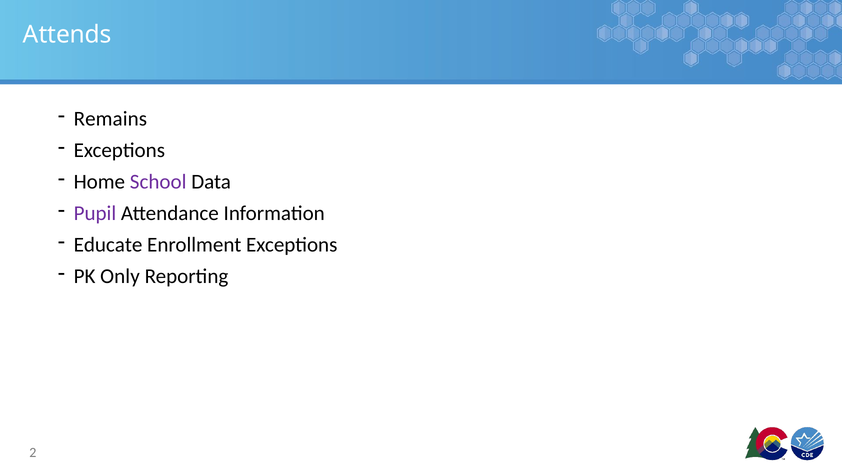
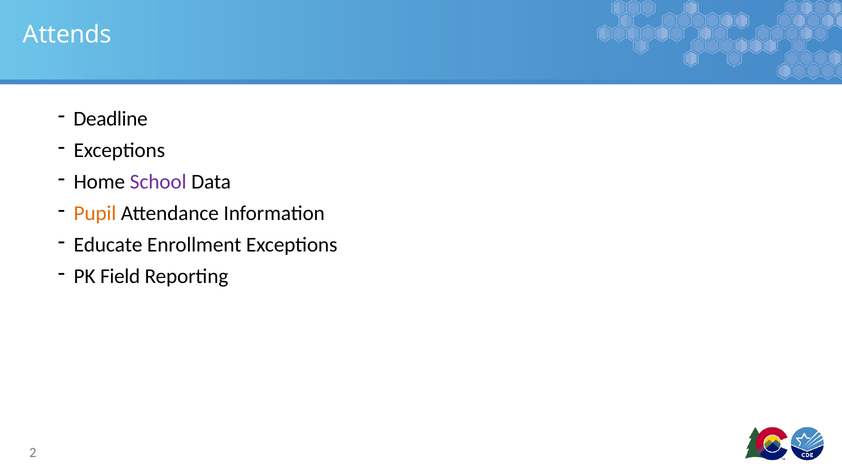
Remains: Remains -> Deadline
Pupil colour: purple -> orange
Only: Only -> Field
